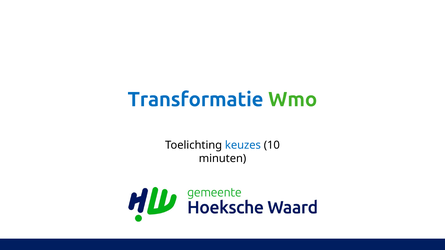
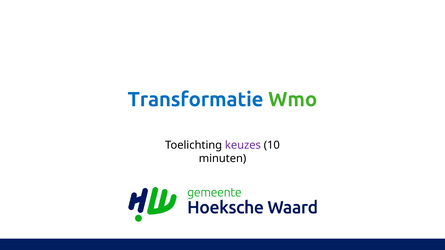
keuzes colour: blue -> purple
